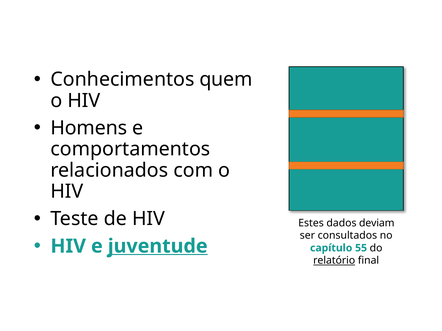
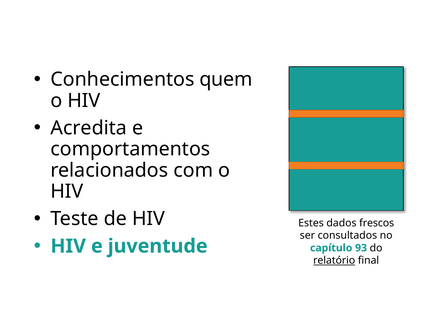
Homens: Homens -> Acredita
deviam: deviam -> frescos
juventude underline: present -> none
55: 55 -> 93
